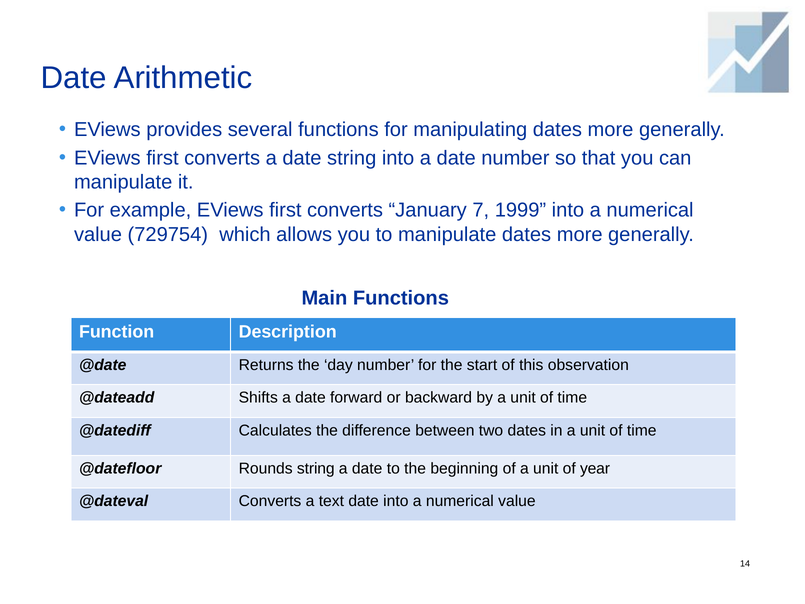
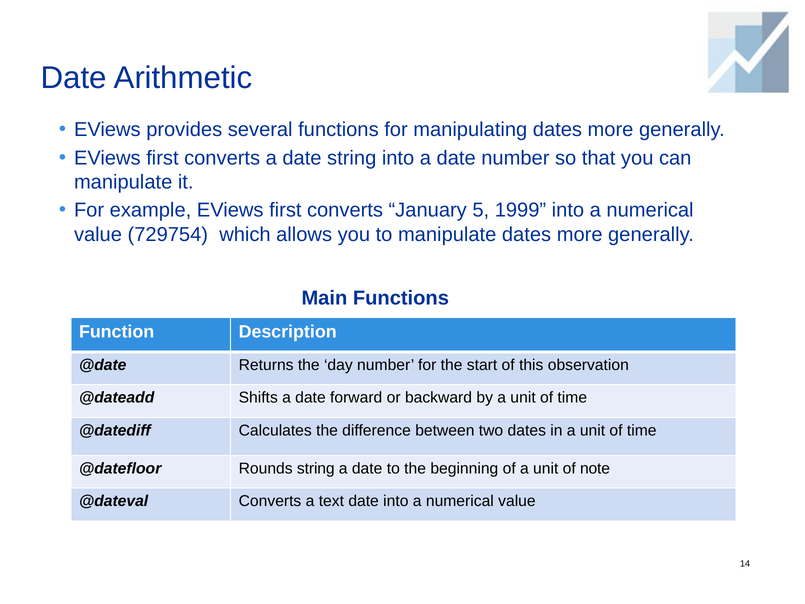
7: 7 -> 5
year: year -> note
